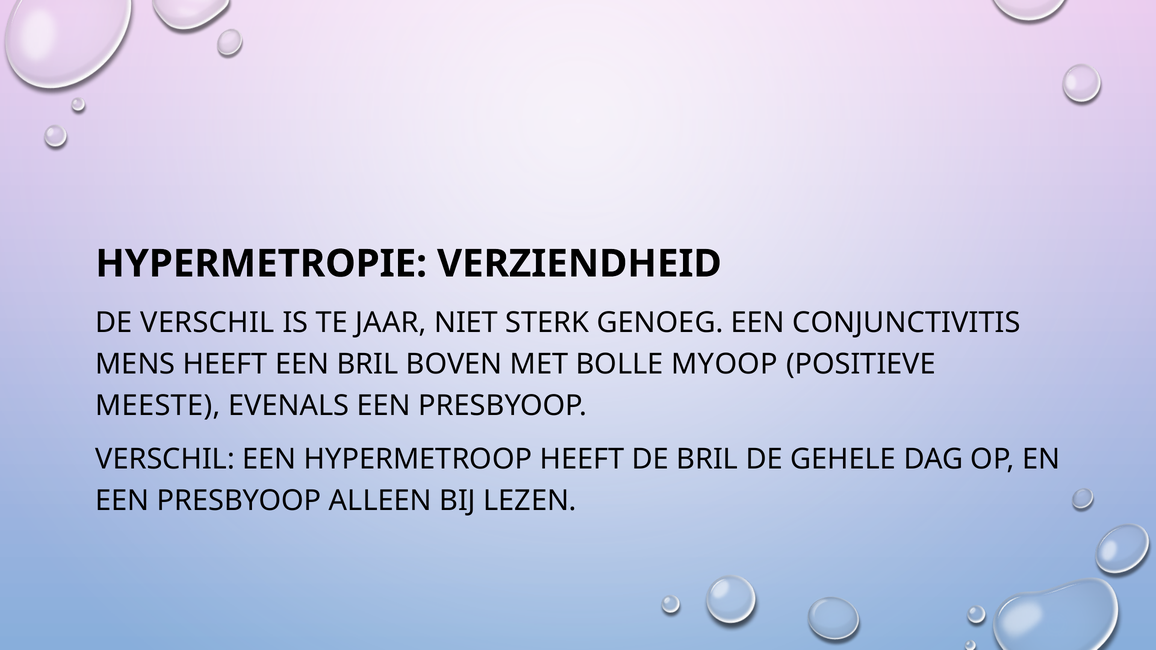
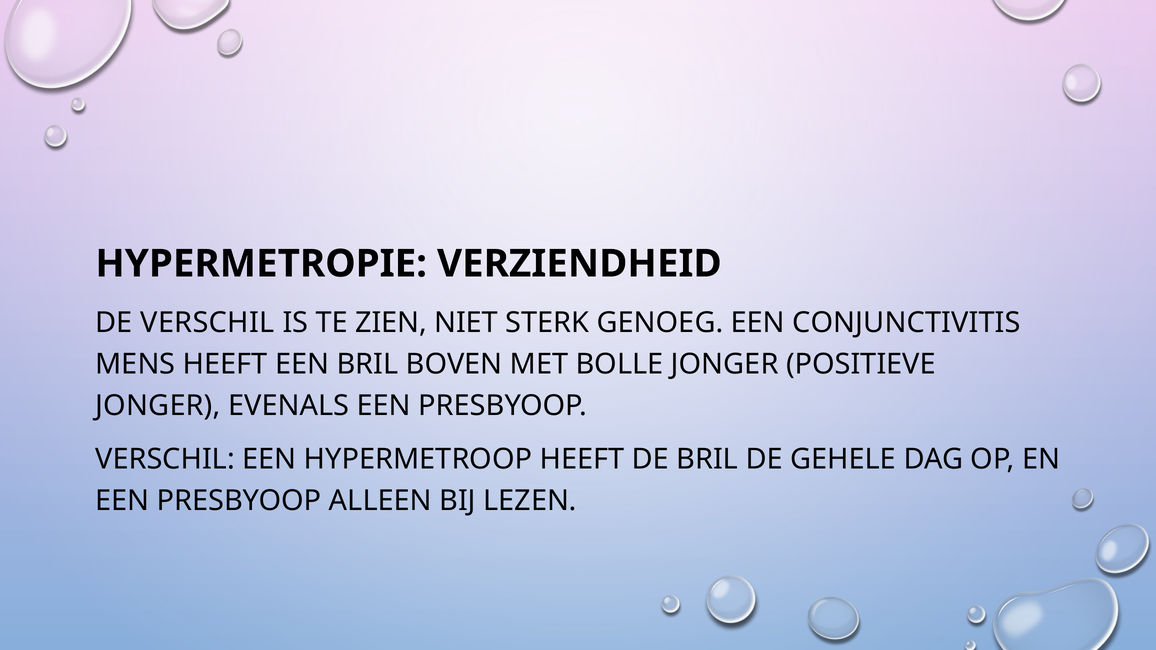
JAAR: JAAR -> ZIEN
BOLLE MYOOP: MYOOP -> JONGER
MEESTE at (158, 406): MEESTE -> JONGER
